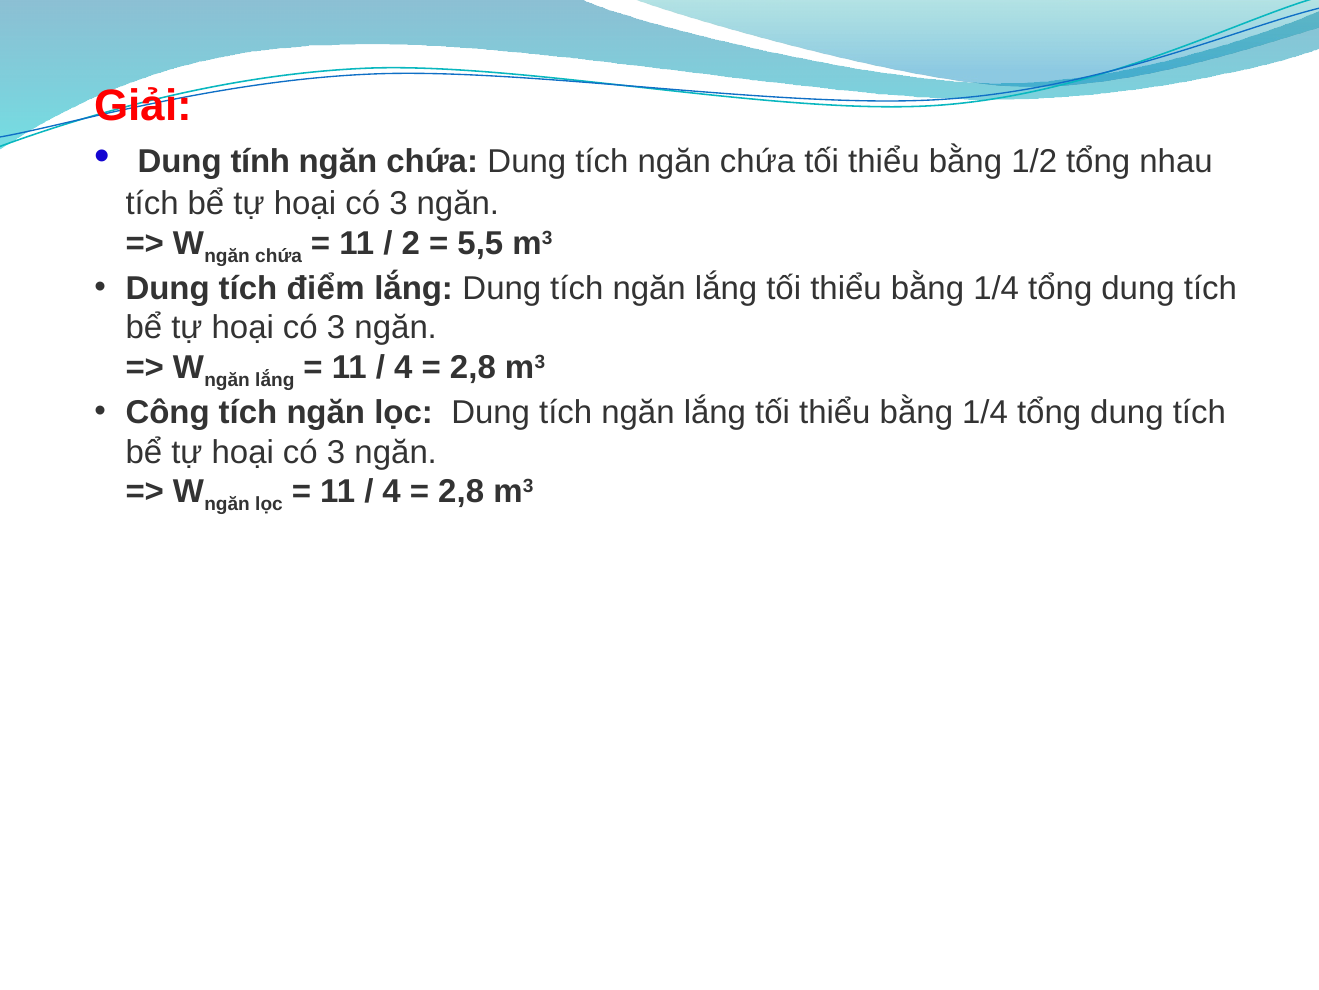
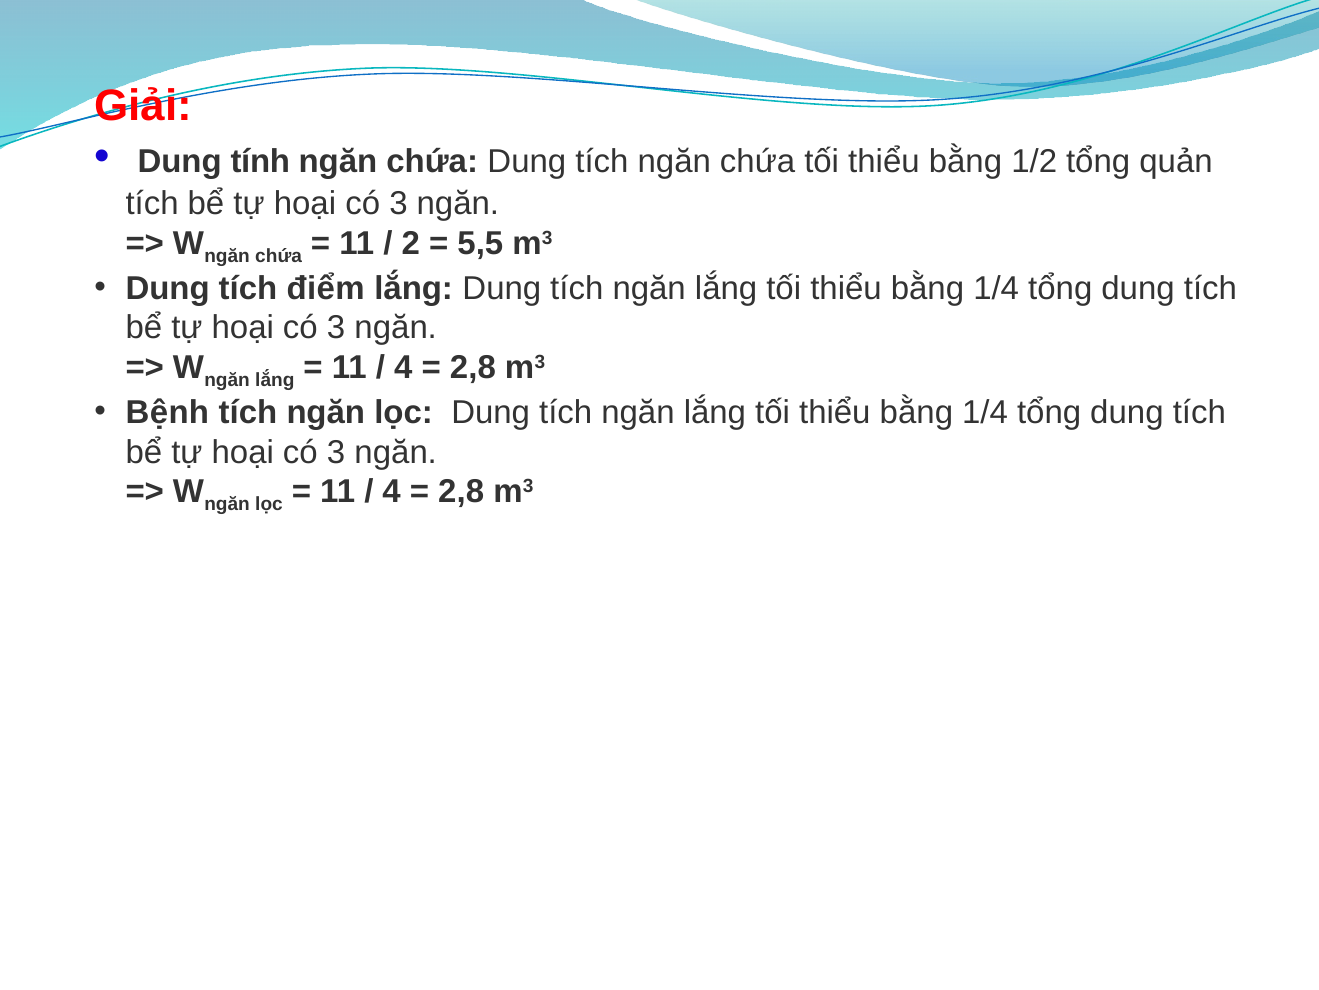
nhau: nhau -> quản
Công: Công -> Bệnh
